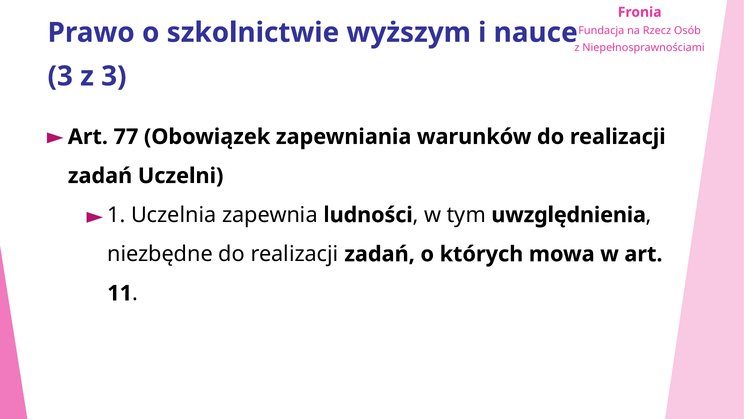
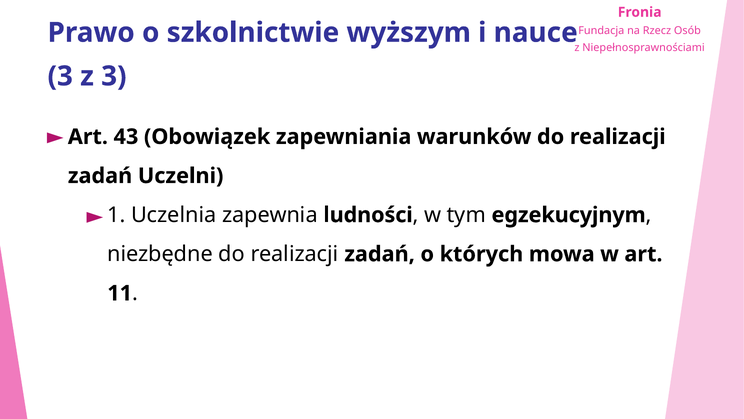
77: 77 -> 43
uwzględnienia: uwzględnienia -> egzekucyjnym
